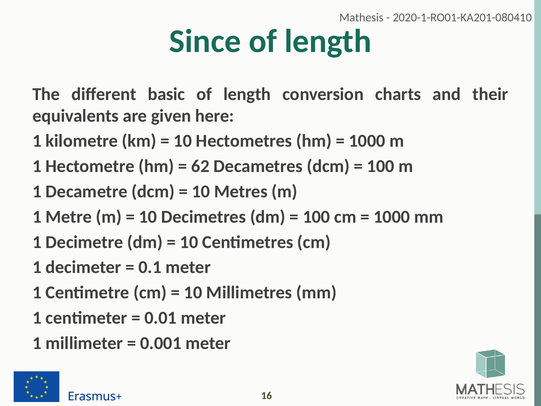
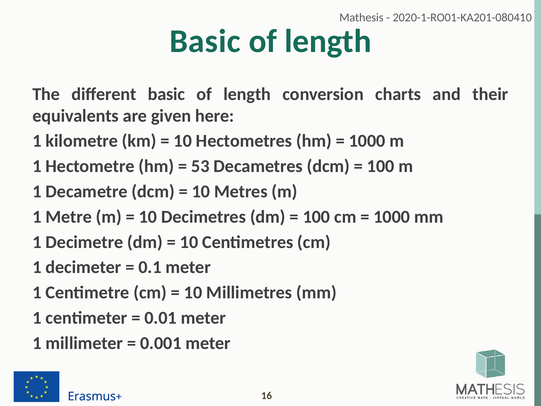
Since at (205, 41): Since -> Basic
62: 62 -> 53
